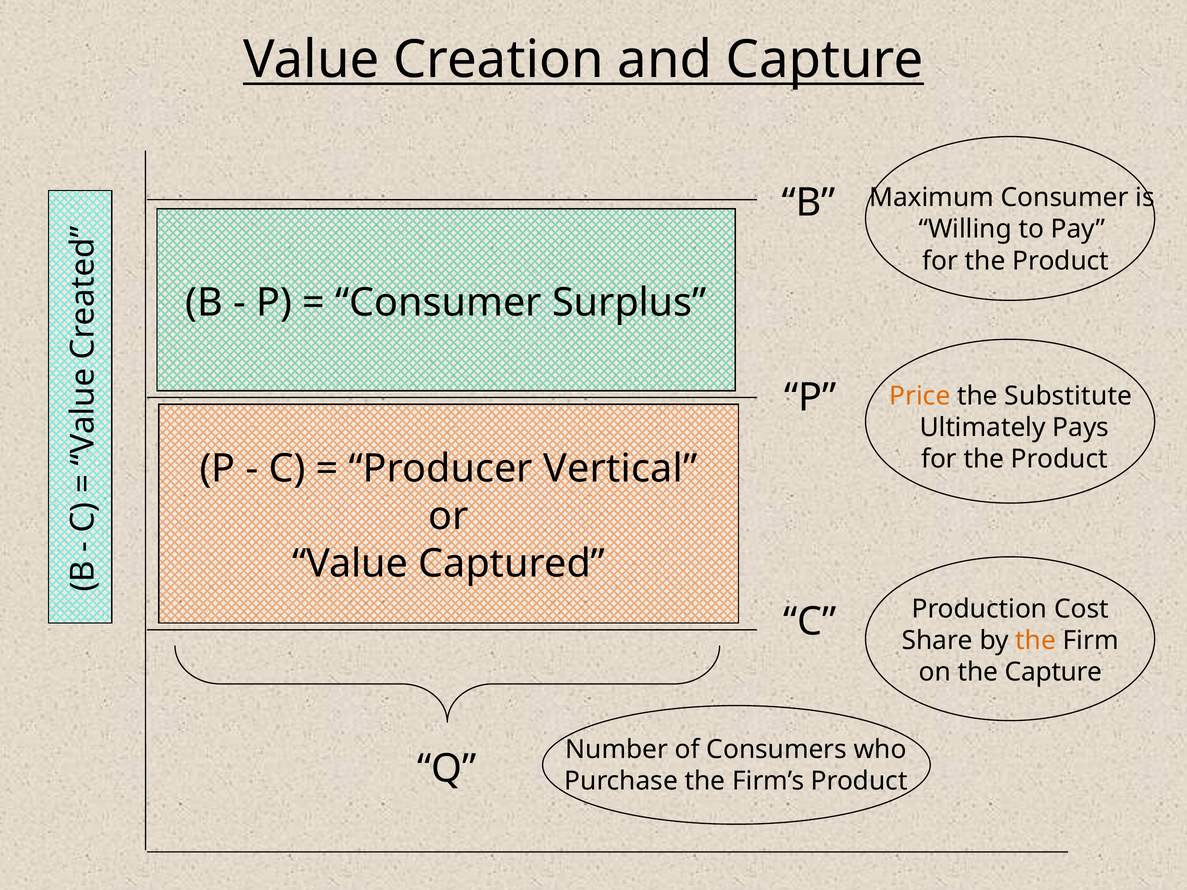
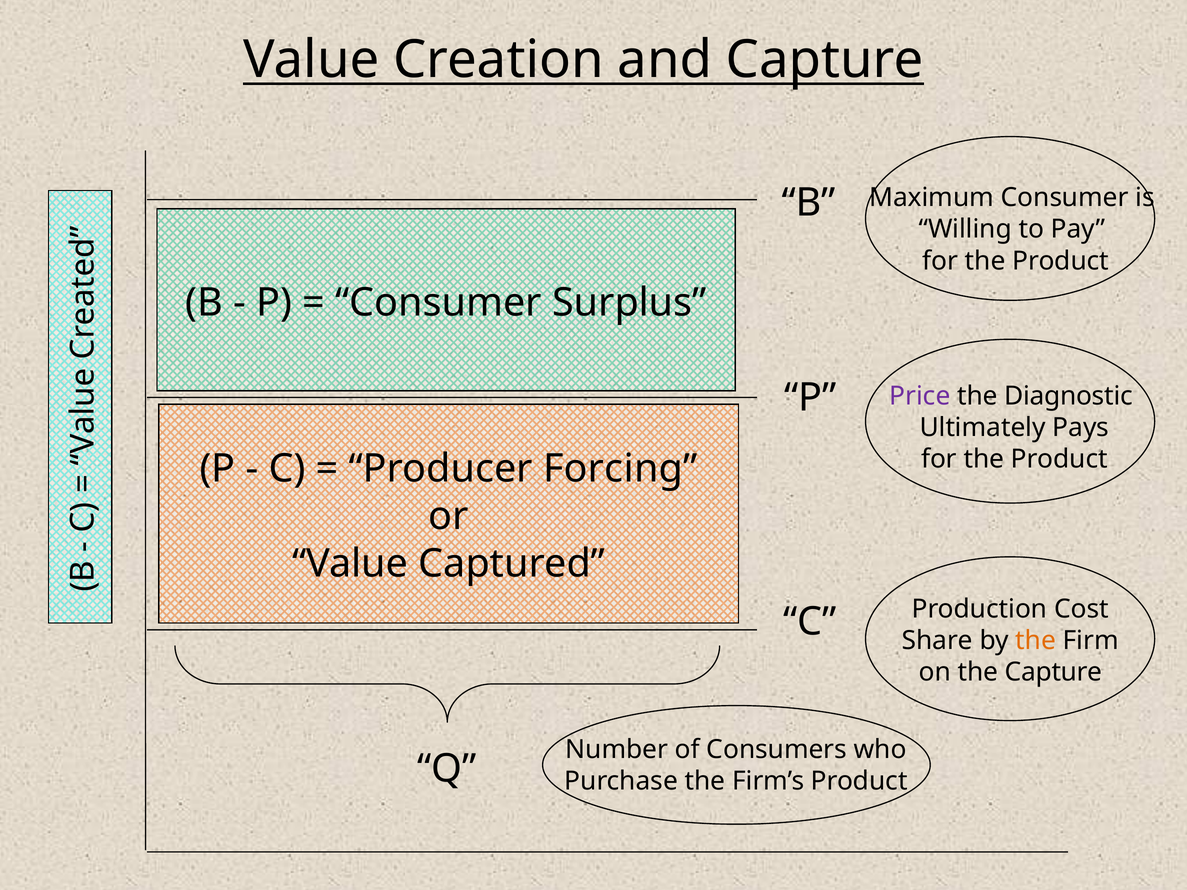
Price colour: orange -> purple
Substitute: Substitute -> Diagnostic
Vertical: Vertical -> Forcing
